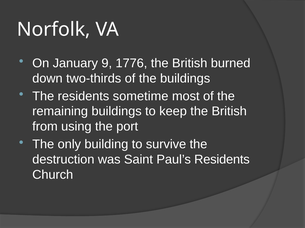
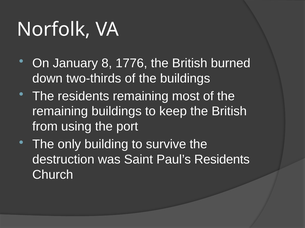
9: 9 -> 8
residents sometime: sometime -> remaining
